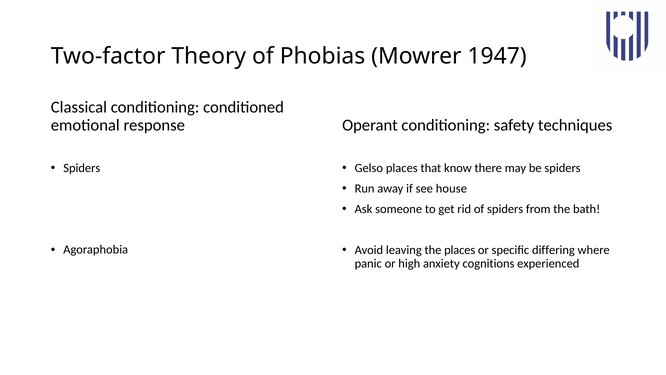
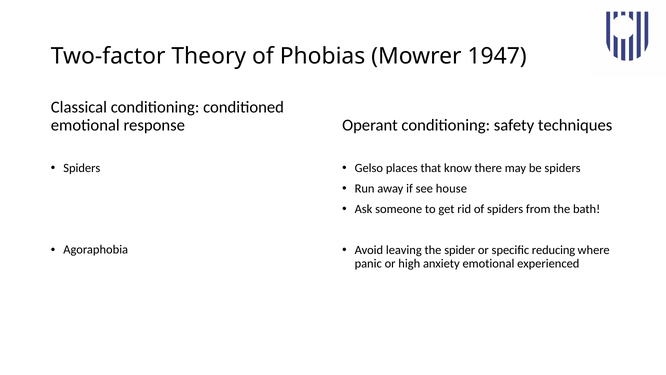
the places: places -> spider
differing: differing -> reducing
anxiety cognitions: cognitions -> emotional
